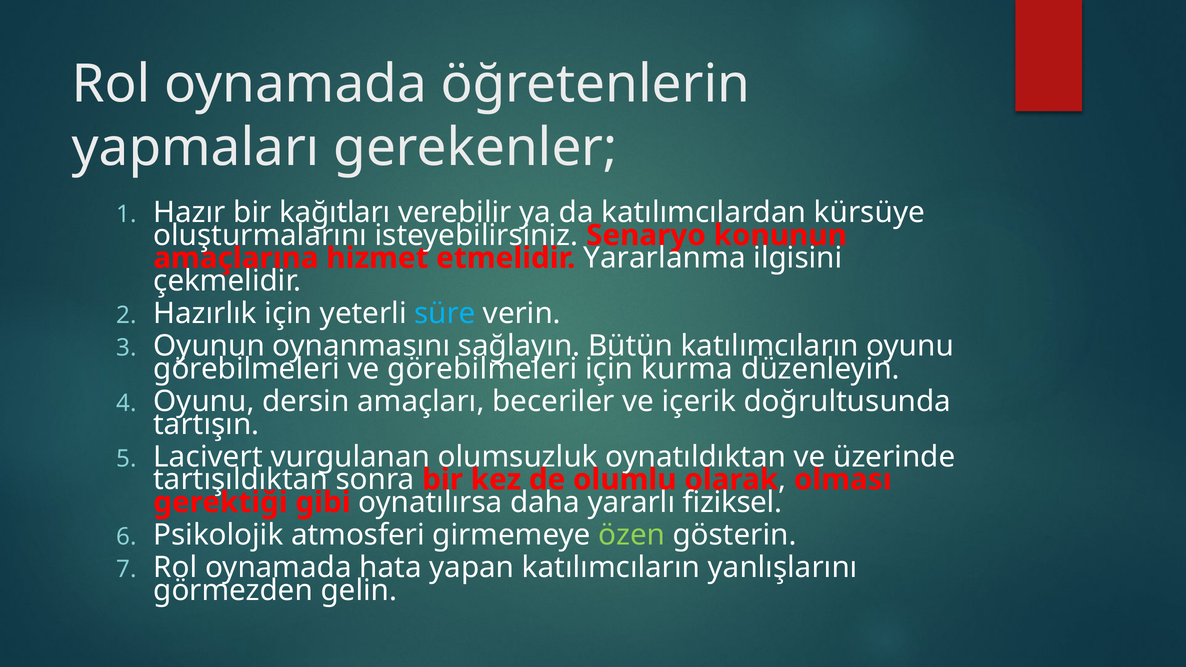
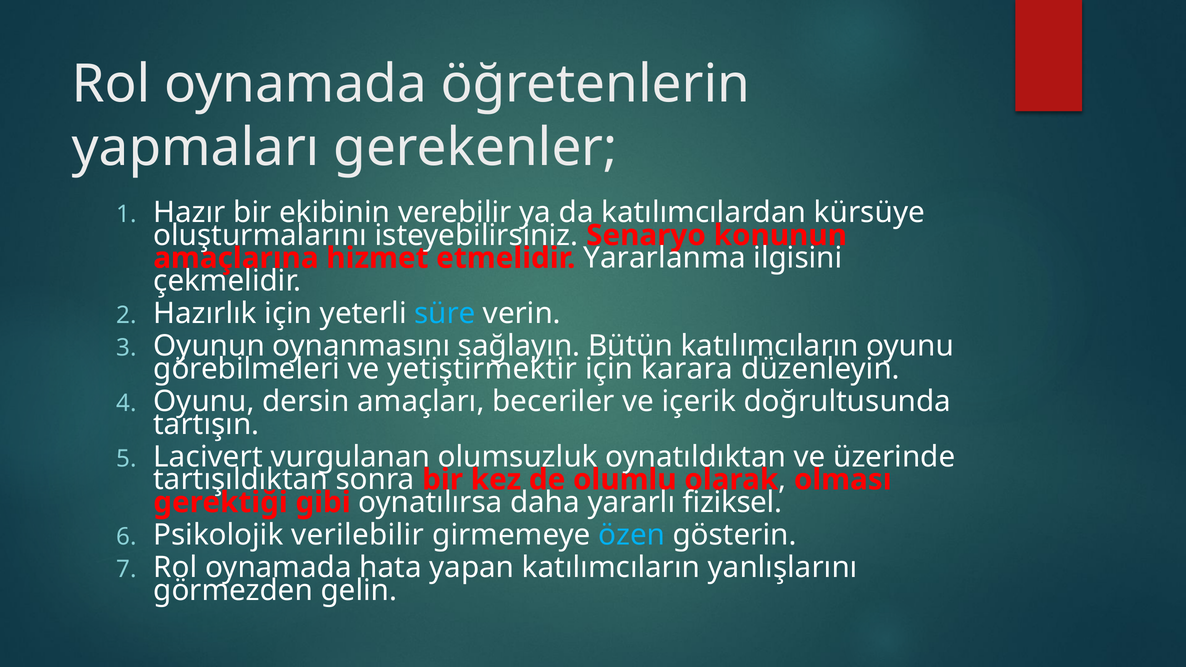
kağıtları: kağıtları -> ekibinin
ve görebilmeleri: görebilmeleri -> yetiştirmektir
kurma: kurma -> karara
atmosferi: atmosferi -> verilebilir
özen colour: light green -> light blue
